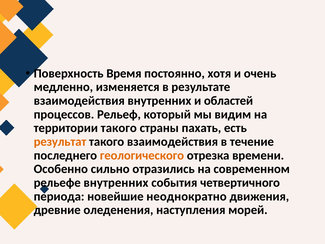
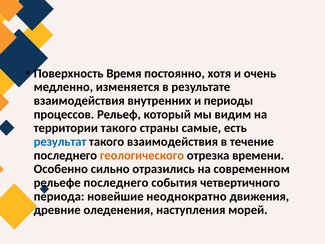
областей: областей -> периоды
пахать: пахать -> самые
результат colour: orange -> blue
рельефе внутренних: внутренних -> последнего
